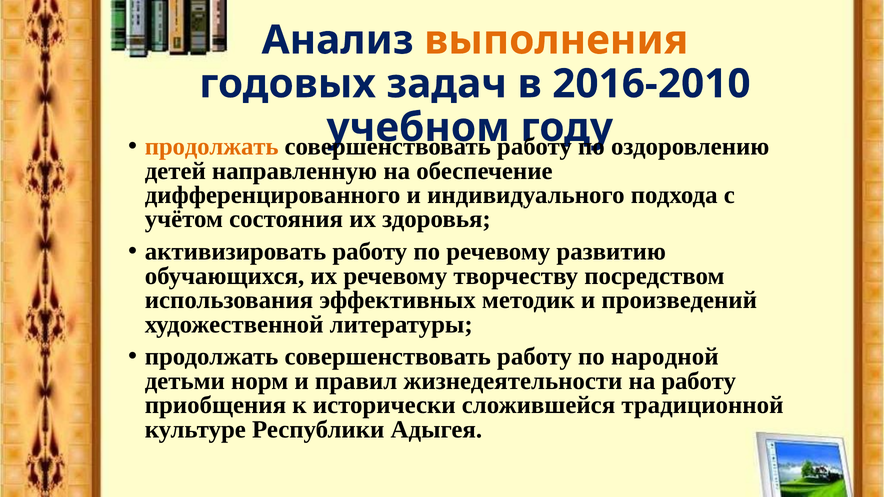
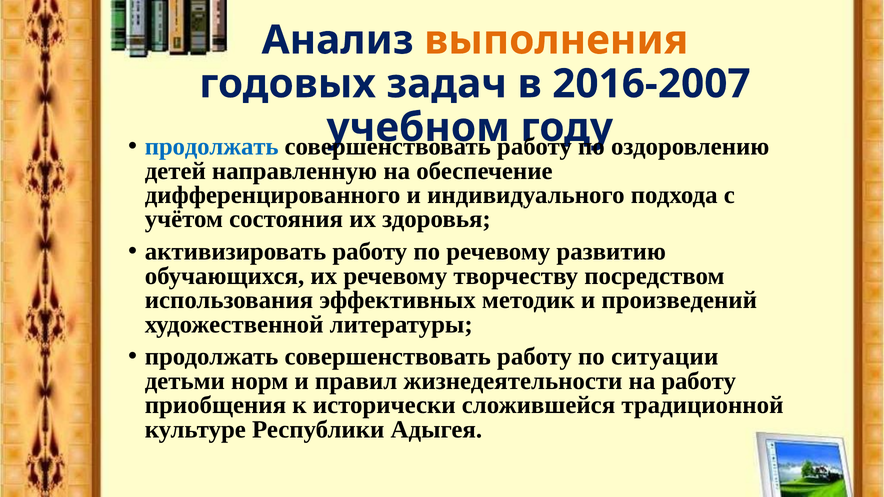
2016-2010: 2016-2010 -> 2016-2007
продолжать at (212, 147) colour: orange -> blue
народной: народной -> ситуации
